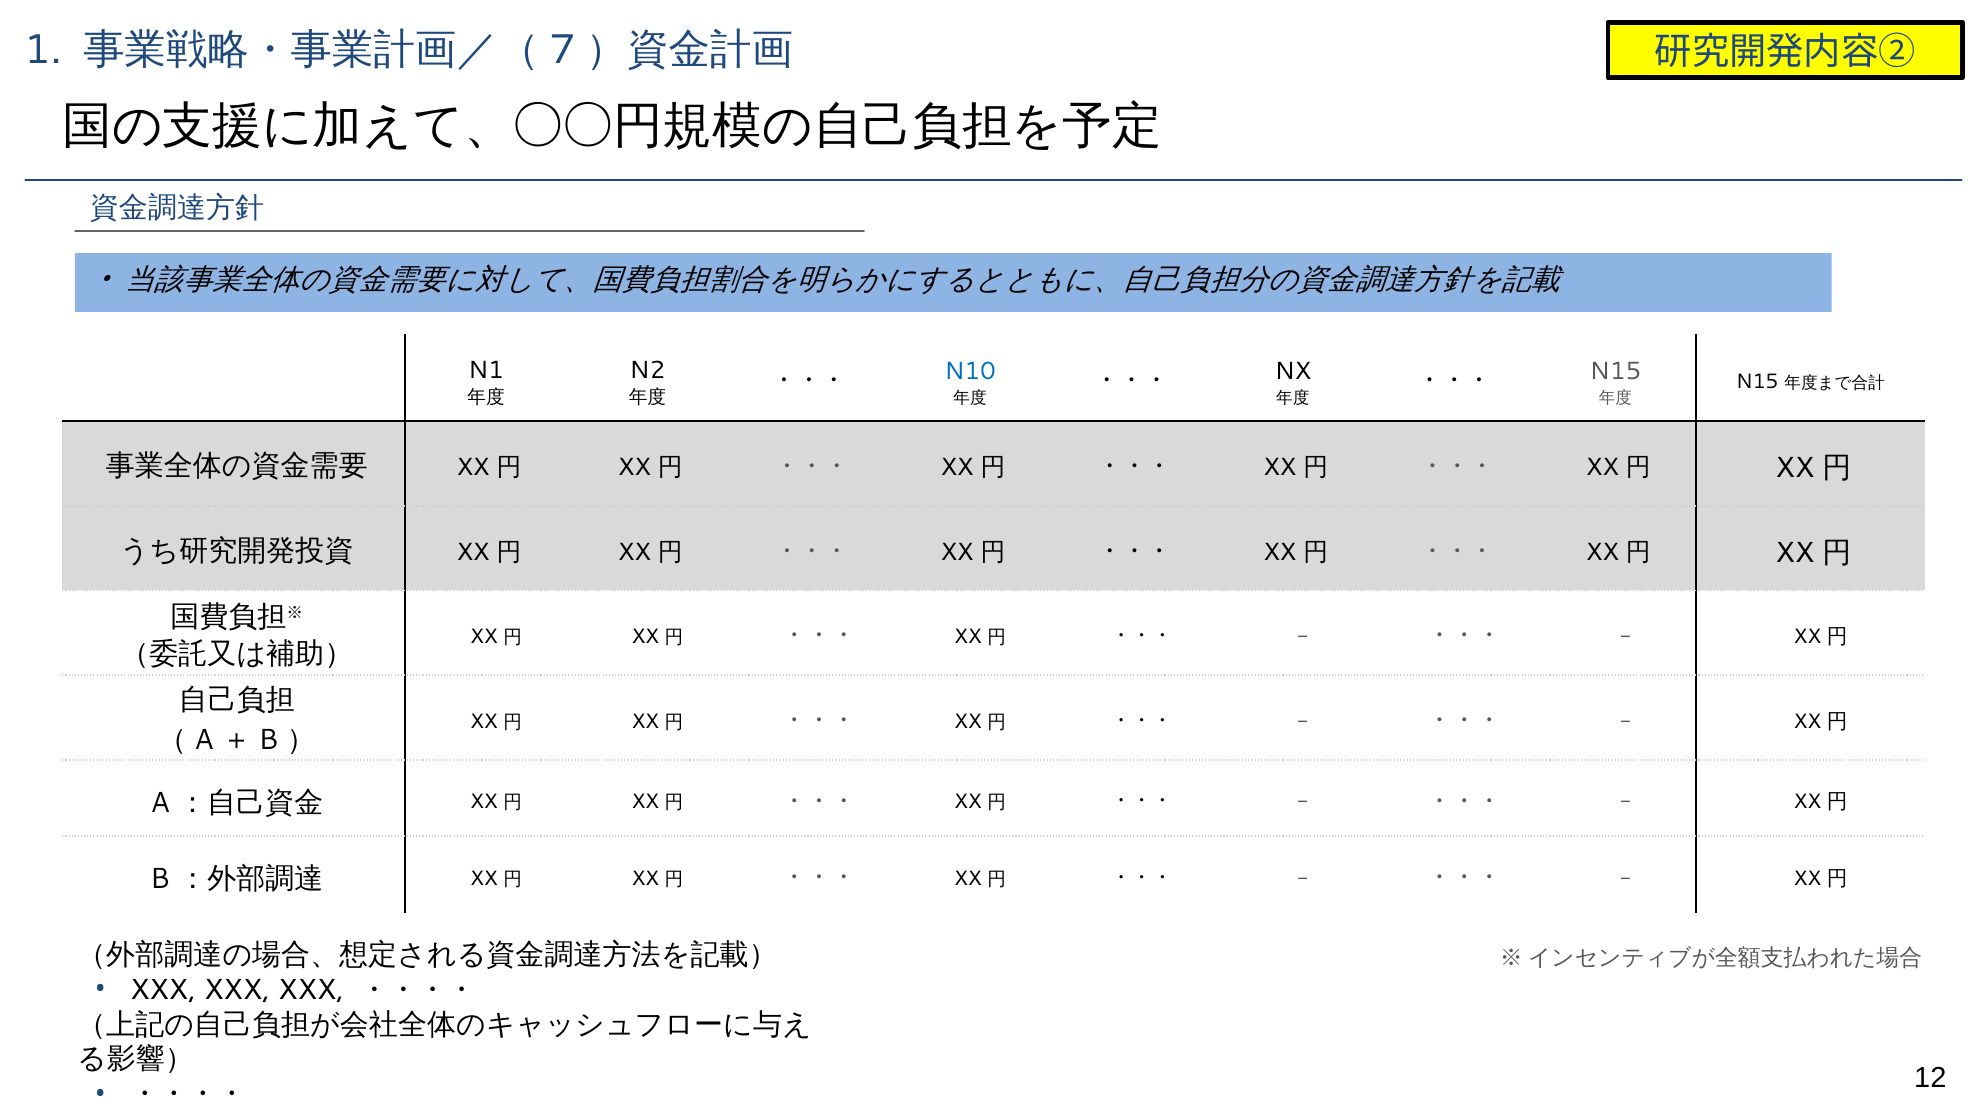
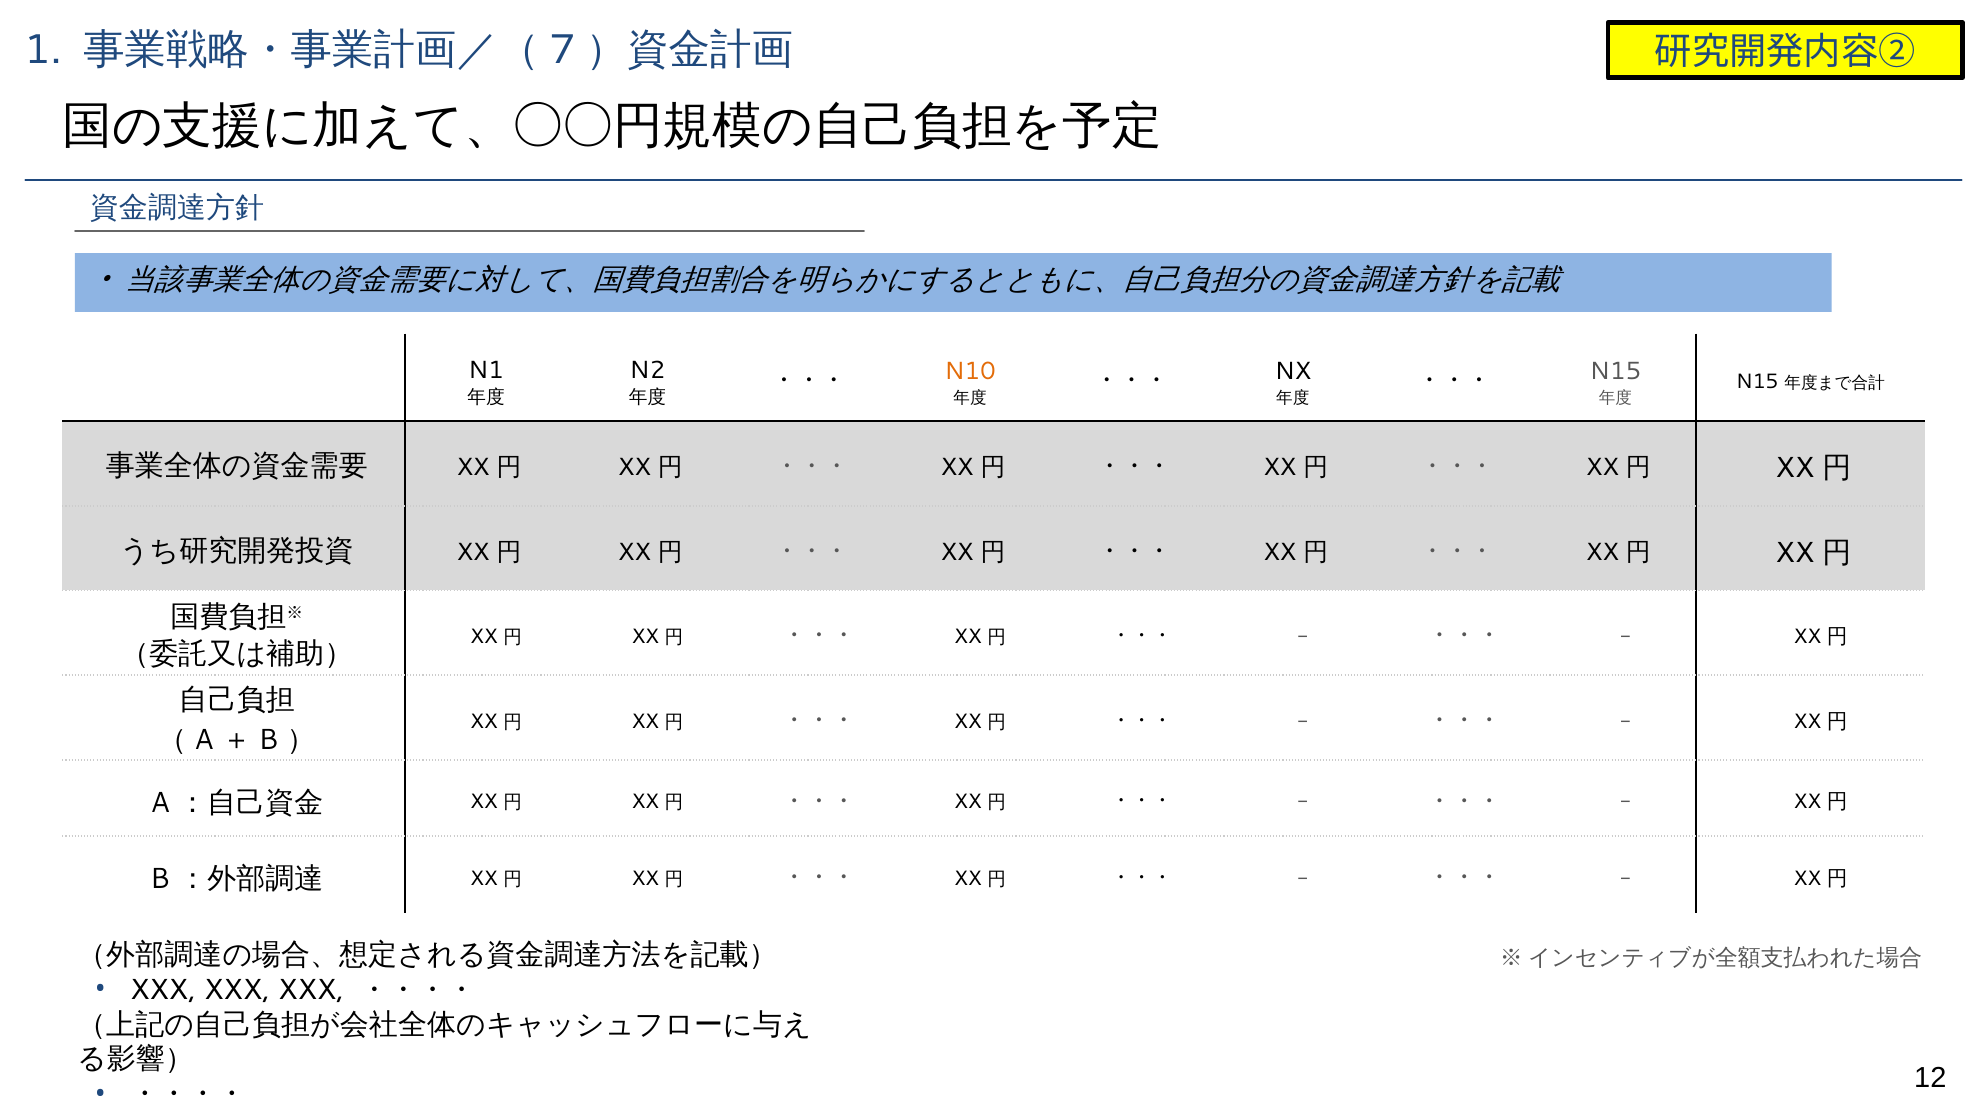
N10 colour: blue -> orange
